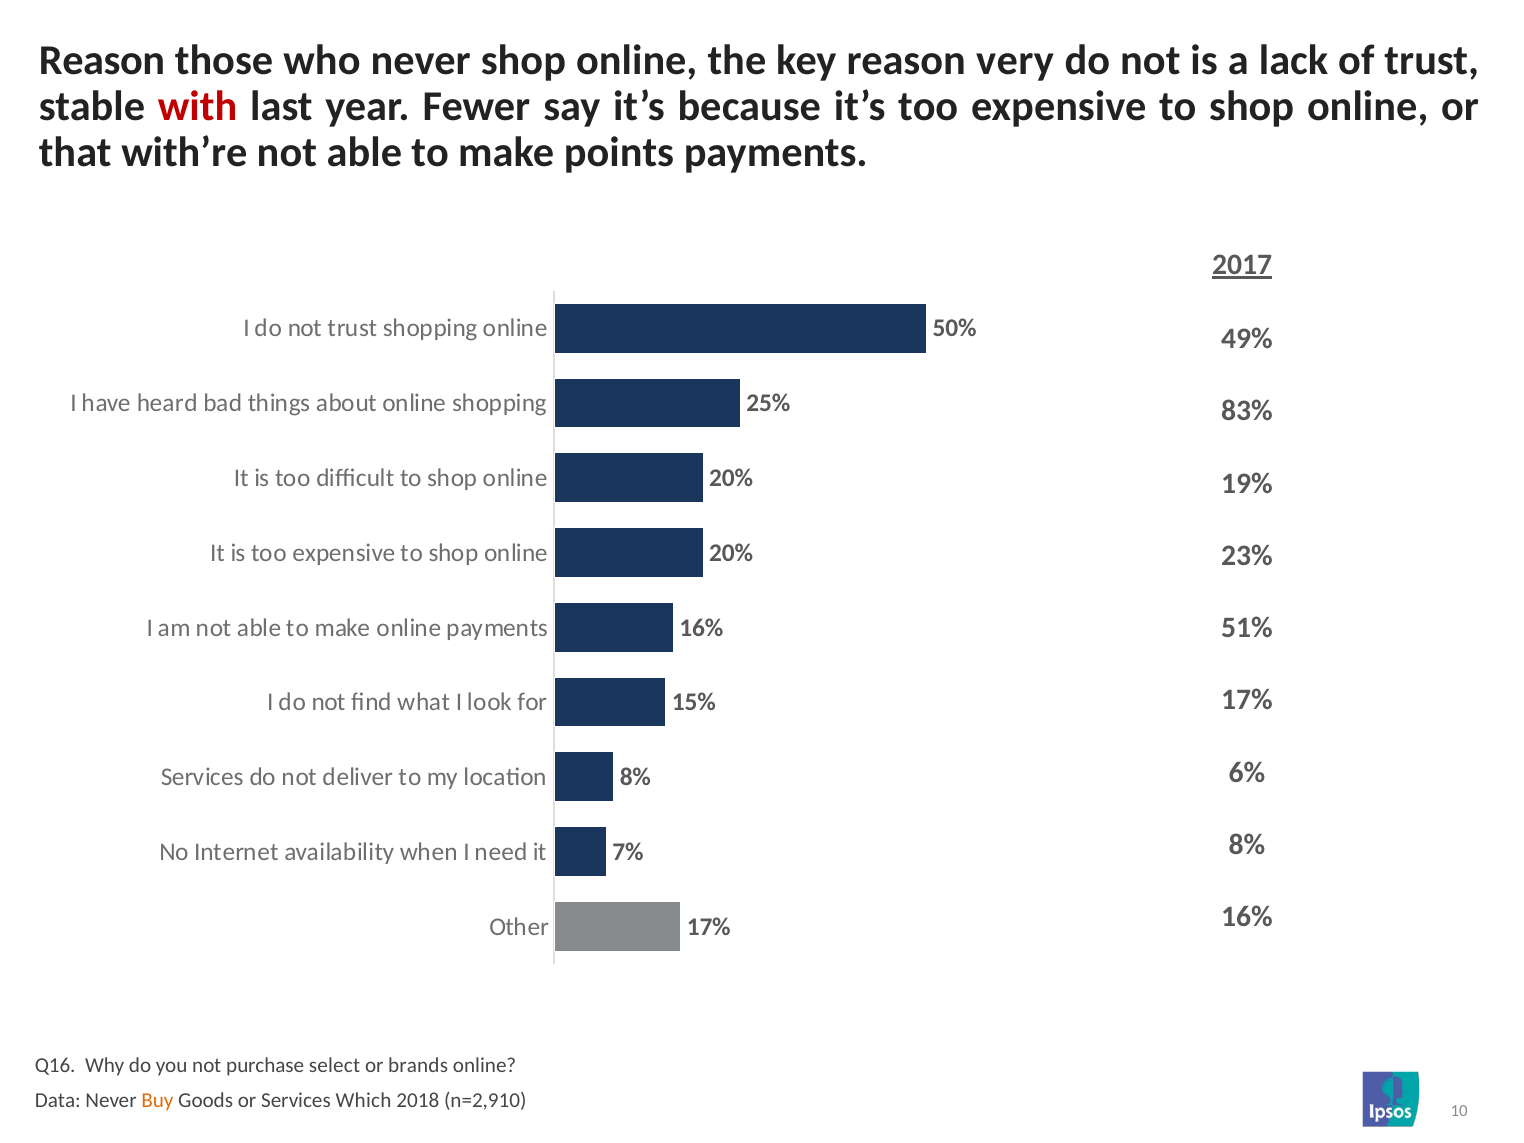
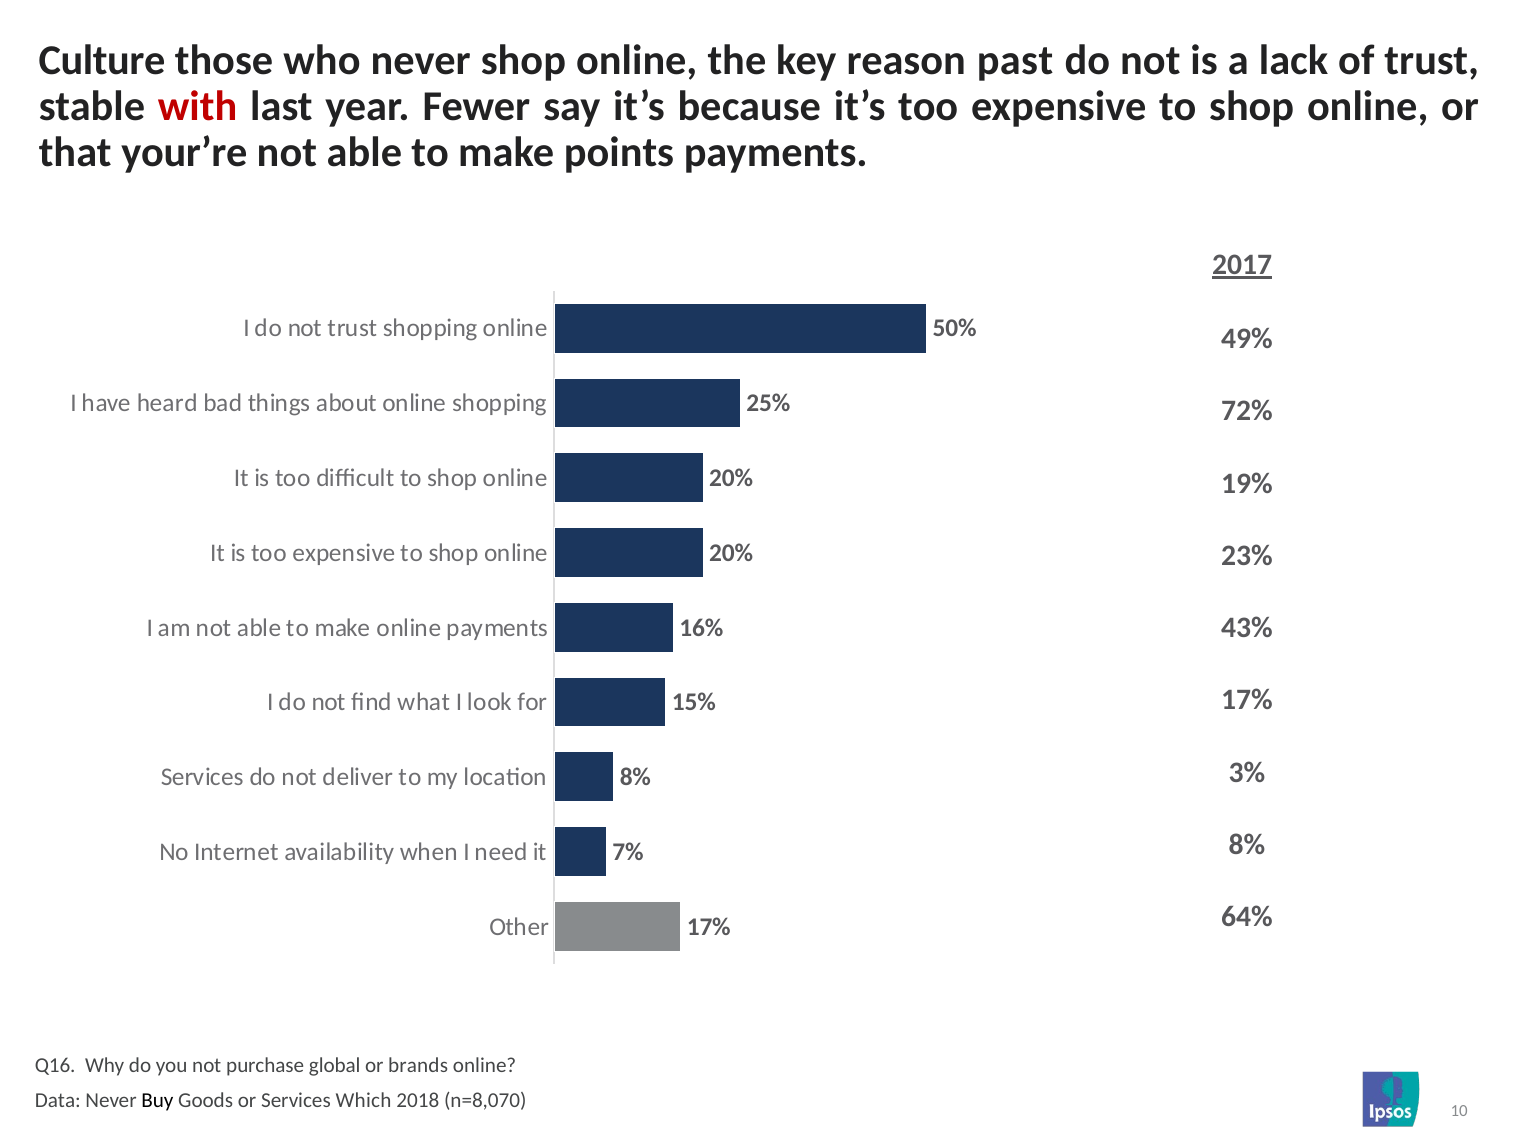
Reason at (102, 61): Reason -> Culture
very: very -> past
with’re: with’re -> your’re
83%: 83% -> 72%
51%: 51% -> 43%
6%: 6% -> 3%
16% at (1247, 917): 16% -> 64%
select: select -> global
Buy colour: orange -> black
n=2,910: n=2,910 -> n=8,070
